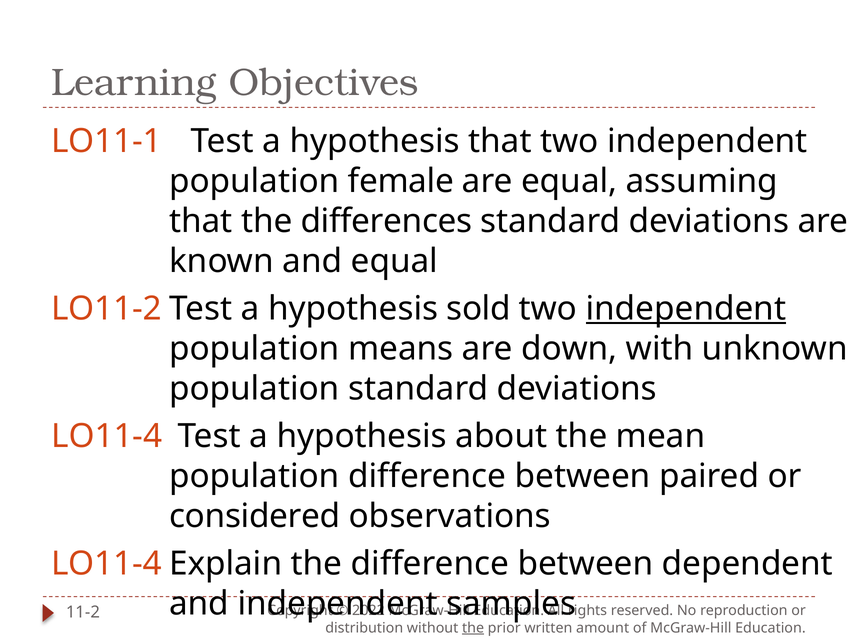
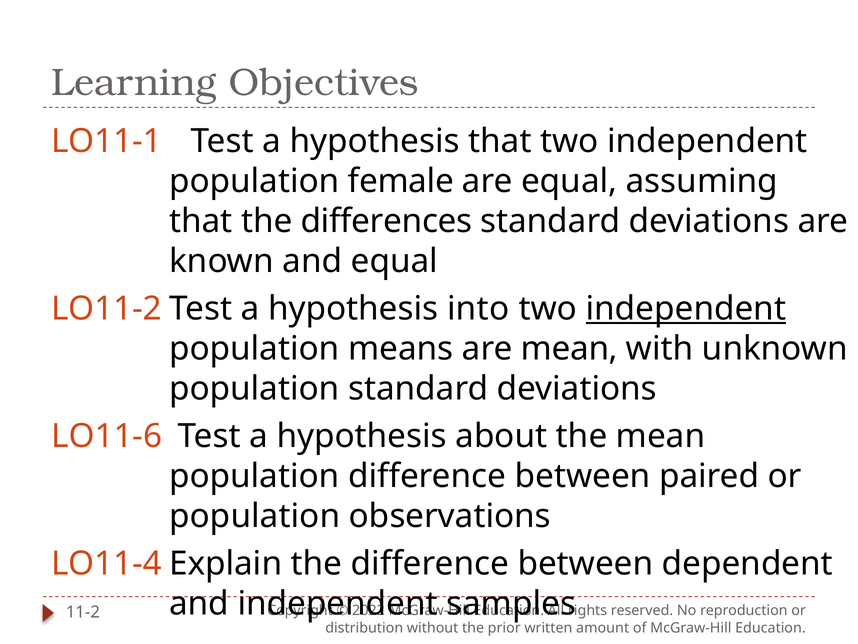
sold: sold -> into
are down: down -> mean
LO11-4: LO11-4 -> LO11-6
considered at (255, 516): considered -> population
the at (473, 627) underline: present -> none
